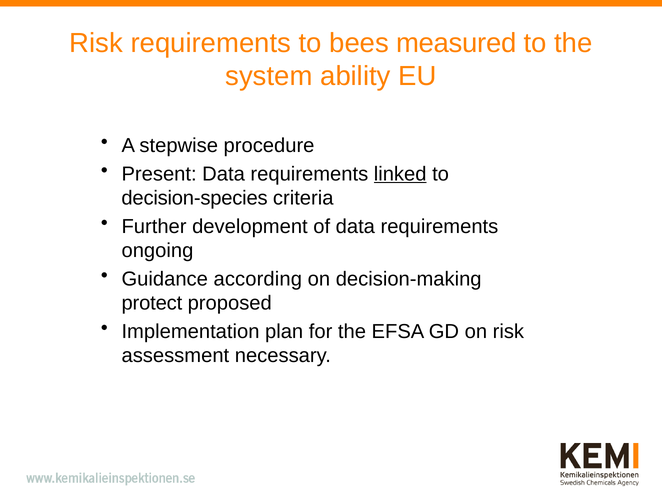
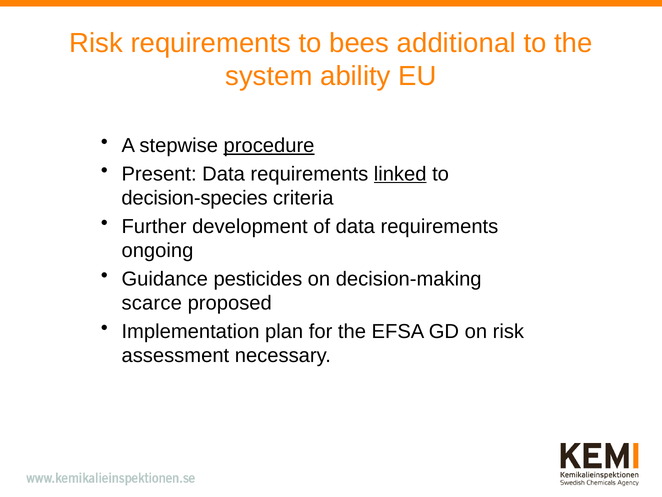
measured: measured -> additional
procedure underline: none -> present
according: according -> pesticides
protect: protect -> scarce
